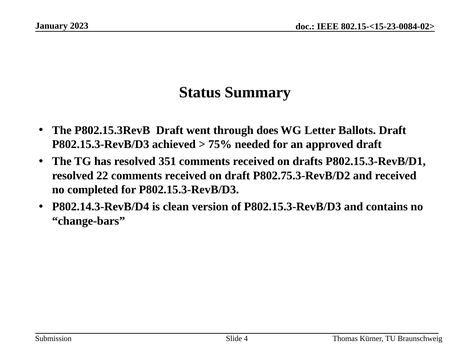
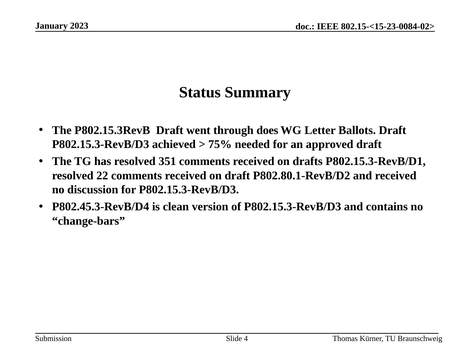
P802.75.3-RevB/D2: P802.75.3-RevB/D2 -> P802.80.1-RevB/D2
completed: completed -> discussion
P802.14.3-RevB/D4: P802.14.3-RevB/D4 -> P802.45.3-RevB/D4
